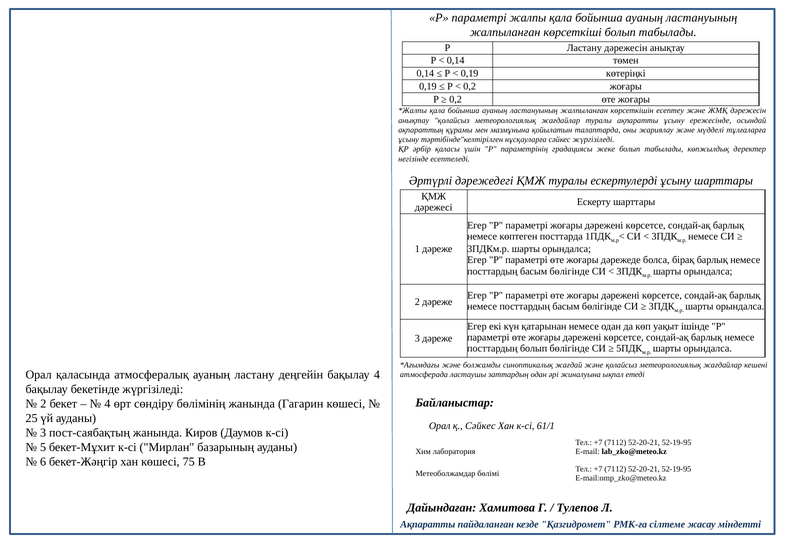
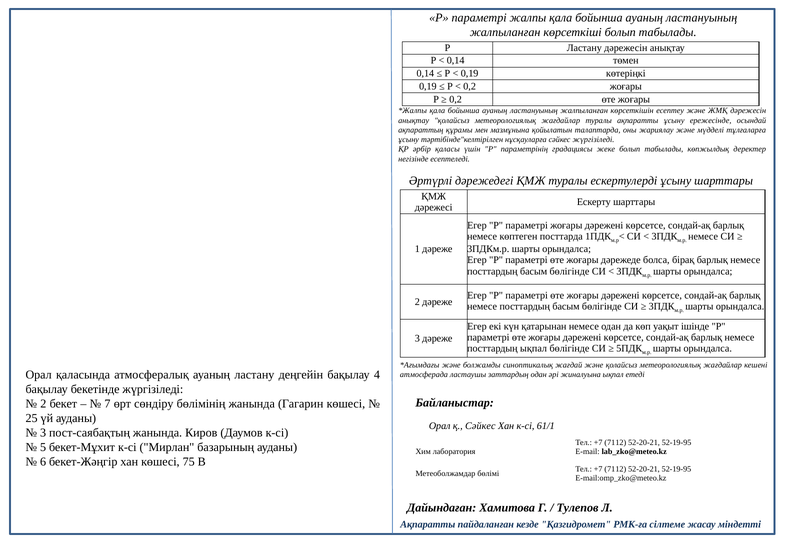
посттардың болып: болып -> ықпал
4 at (107, 404): 4 -> 7
